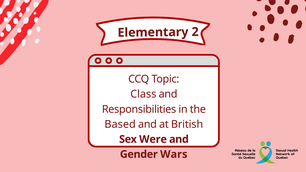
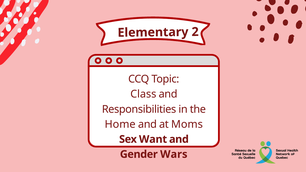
Based: Based -> Home
British: British -> Moms
Were: Were -> Want
